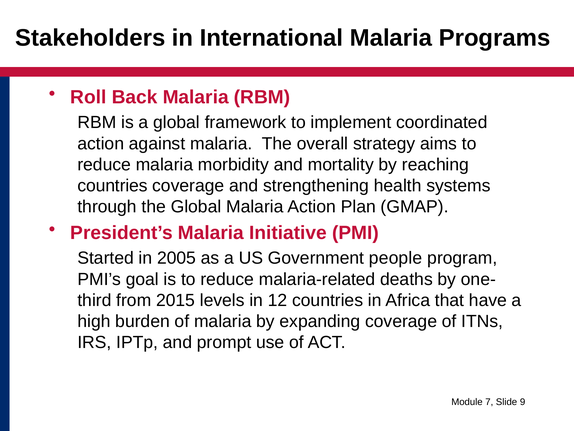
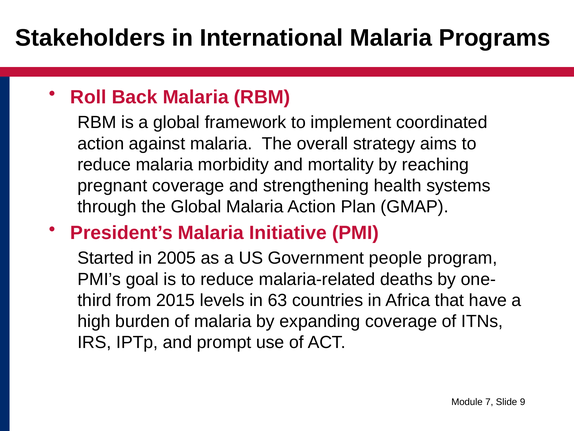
countries at (113, 186): countries -> pregnant
12: 12 -> 63
